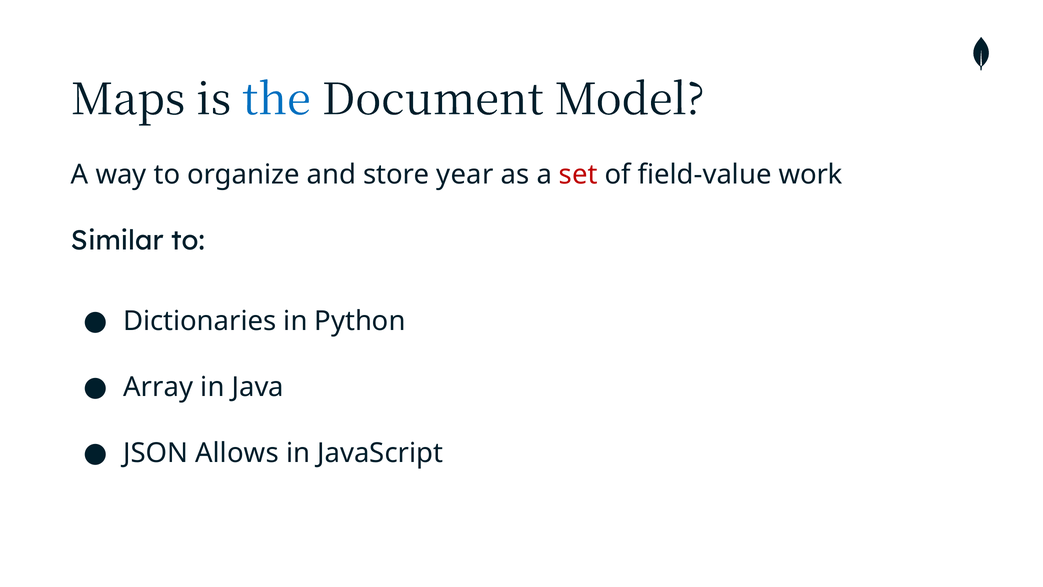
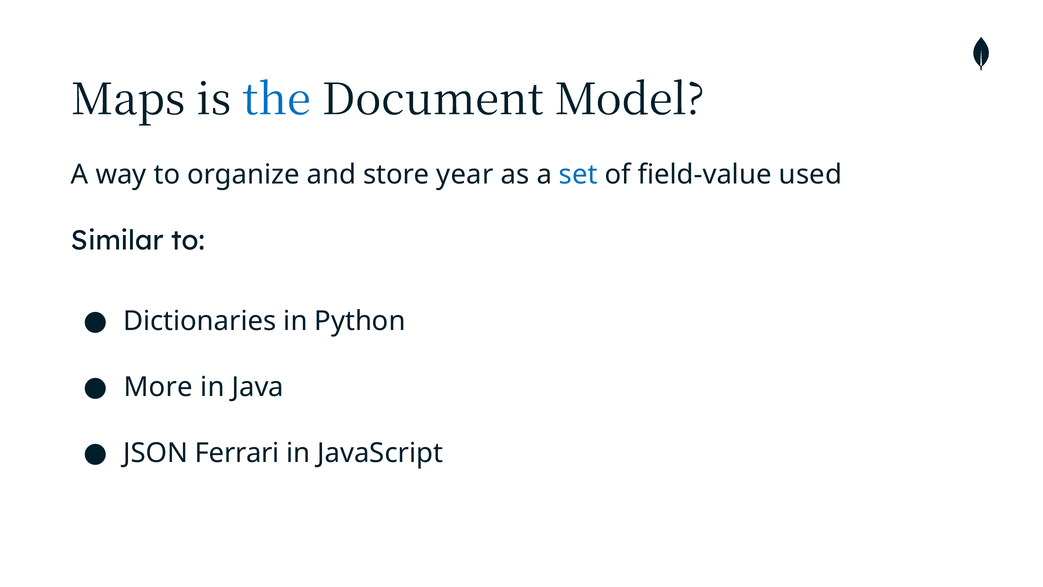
set colour: red -> blue
work: work -> used
Array: Array -> More
Allows: Allows -> Ferrari
